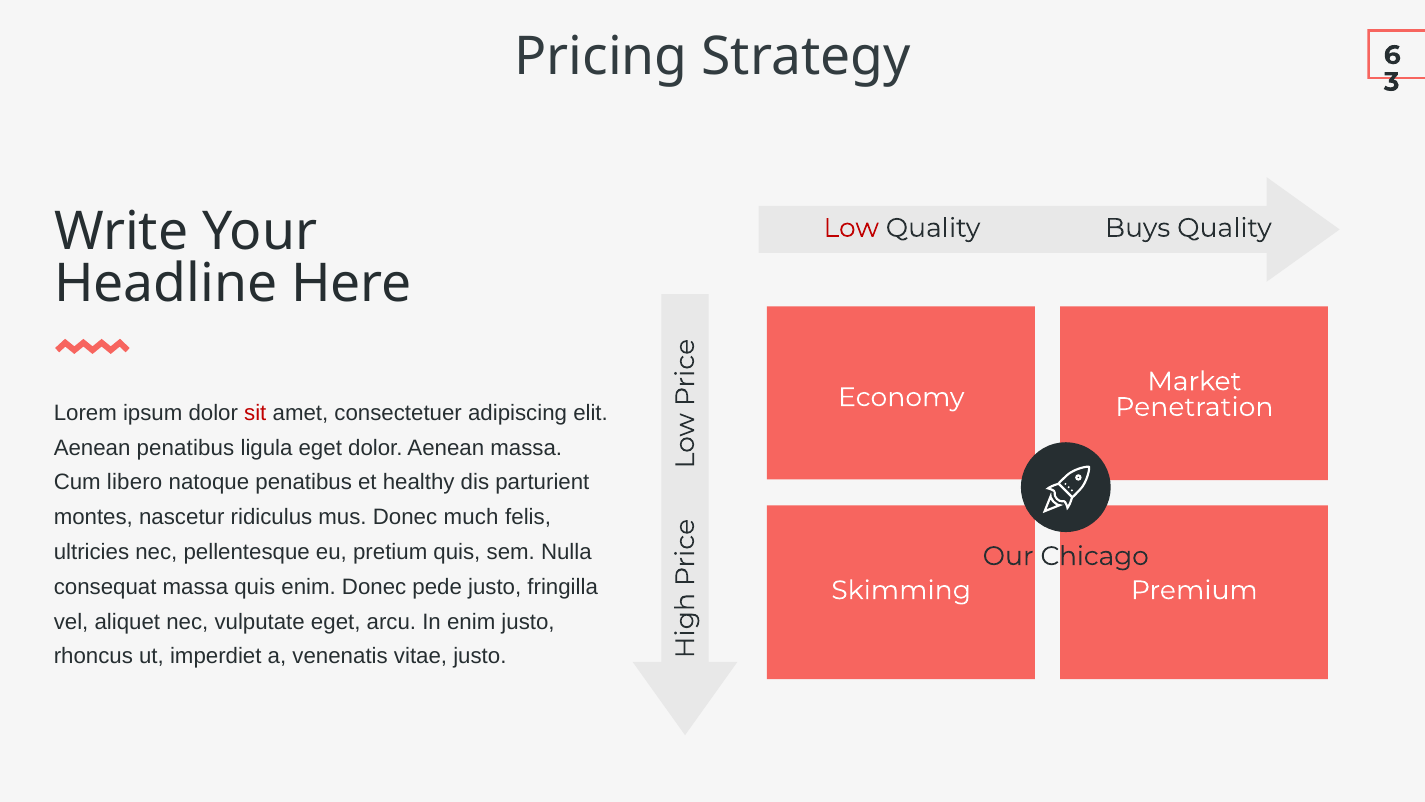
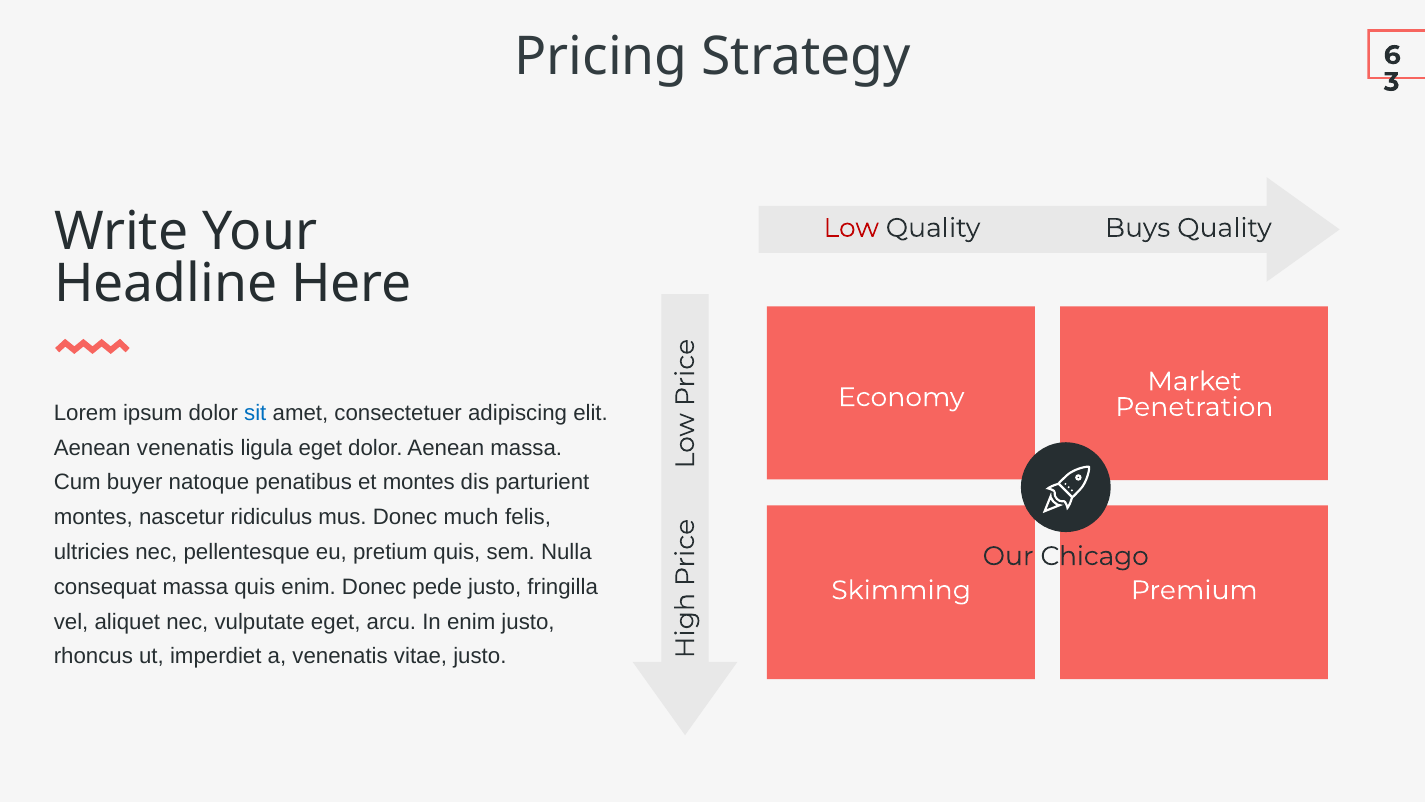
sit colour: red -> blue
Aenean penatibus: penatibus -> venenatis
libero: libero -> buyer
et healthy: healthy -> montes
